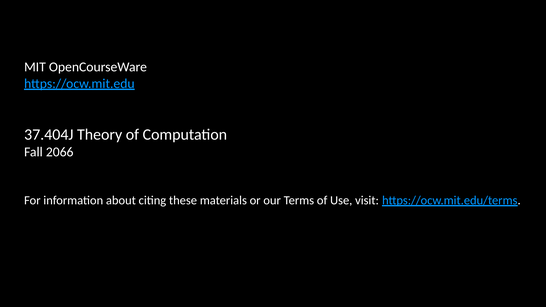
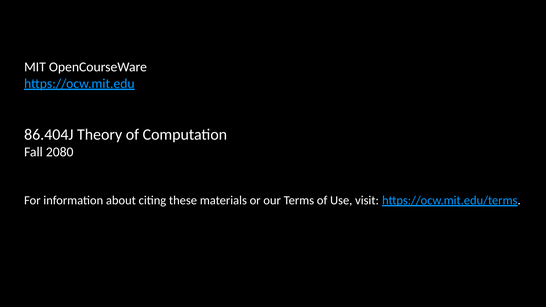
37.404J: 37.404J -> 86.404J
2066: 2066 -> 2080
